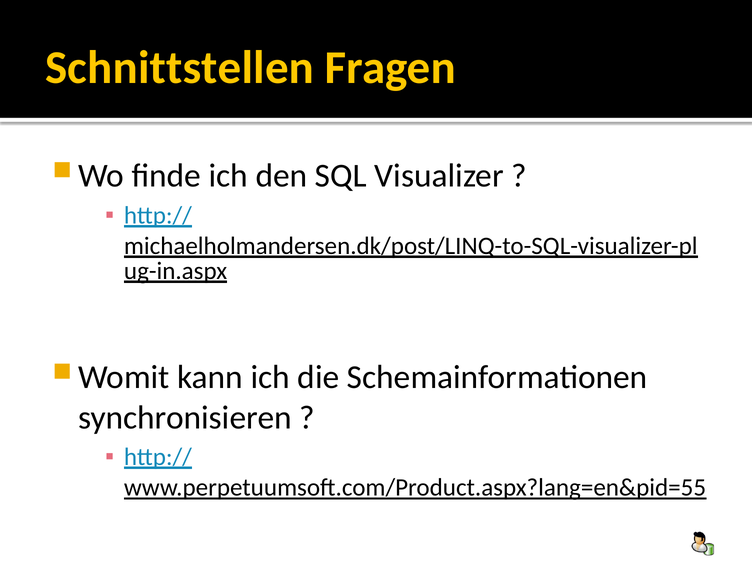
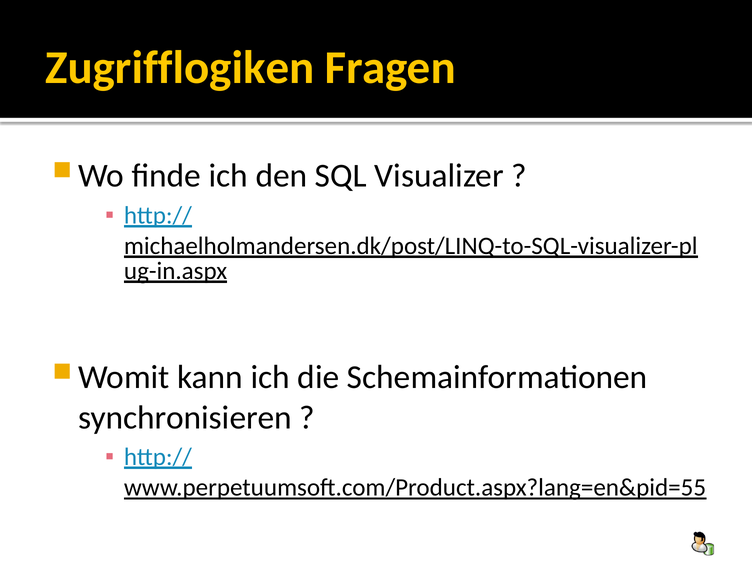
Schnittstellen: Schnittstellen -> Zugrifflogiken
